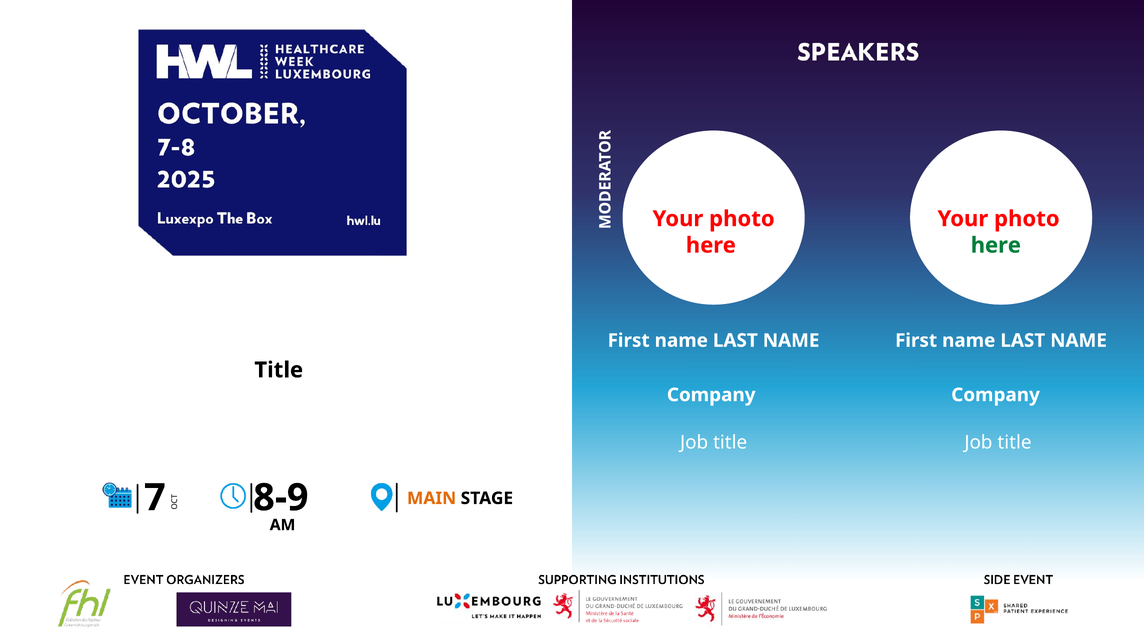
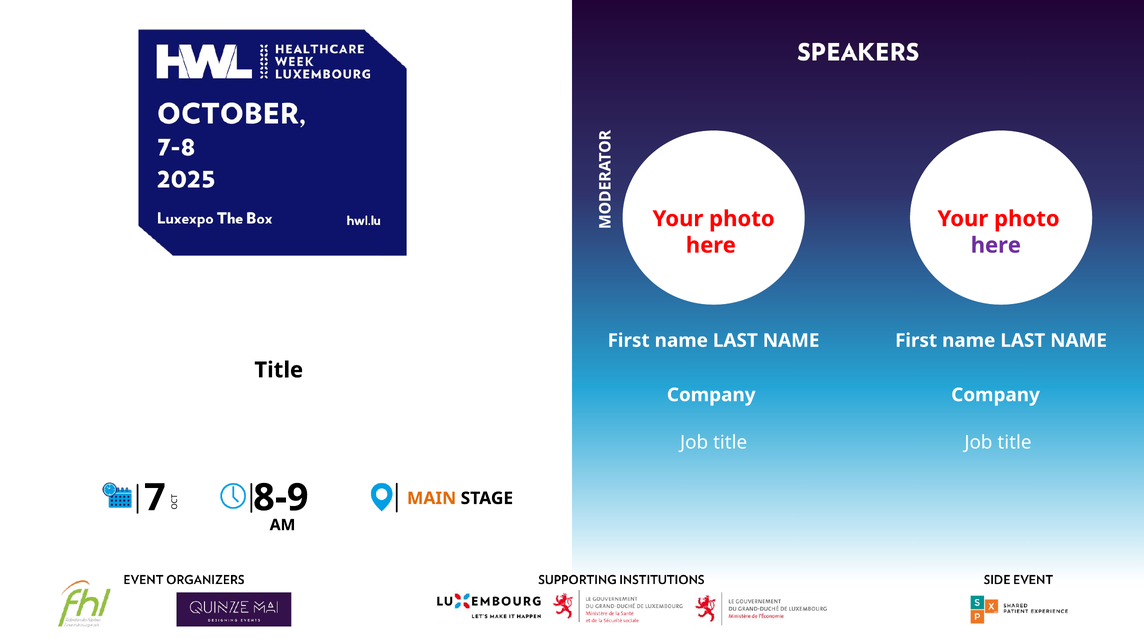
here at (996, 245) colour: green -> purple
